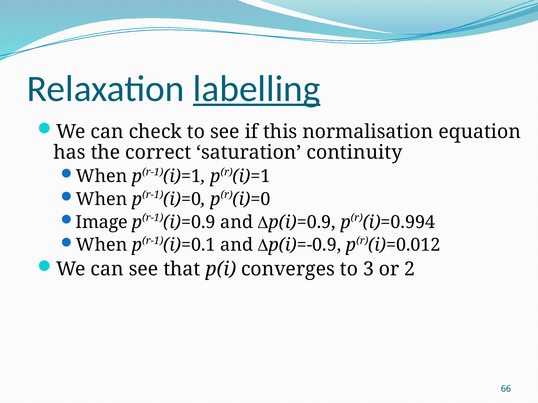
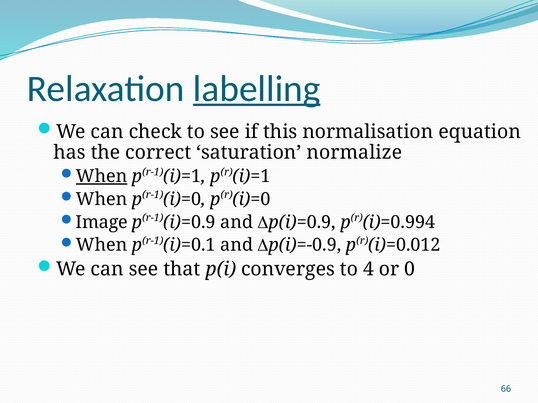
continuity: continuity -> normalize
When at (102, 177) underline: none -> present
3: 3 -> 4
2: 2 -> 0
